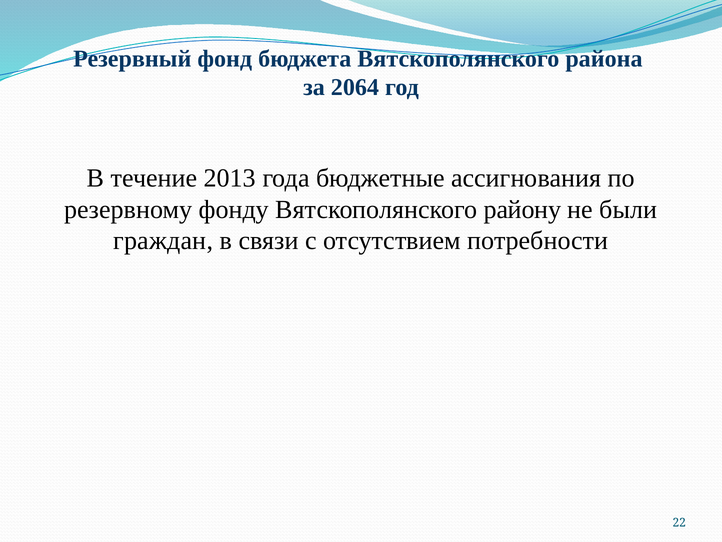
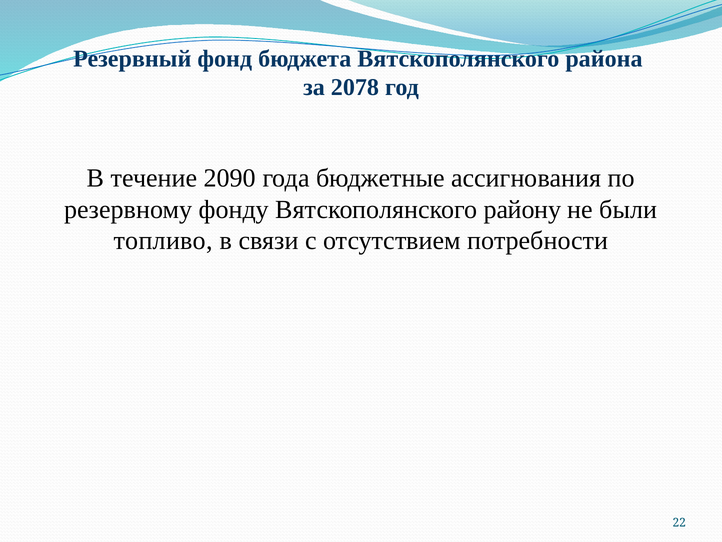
2064: 2064 -> 2078
2013: 2013 -> 2090
граждан: граждан -> топливо
